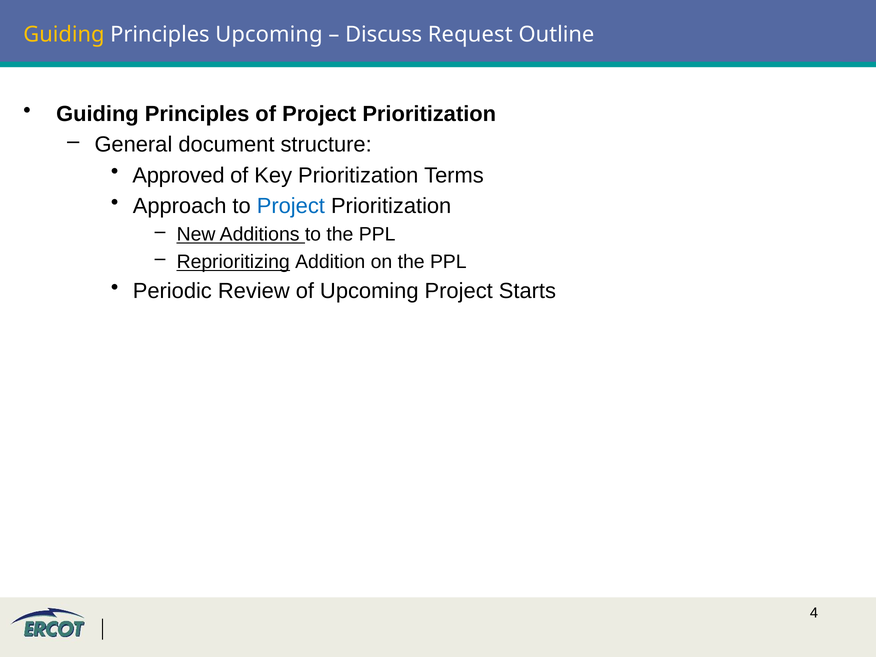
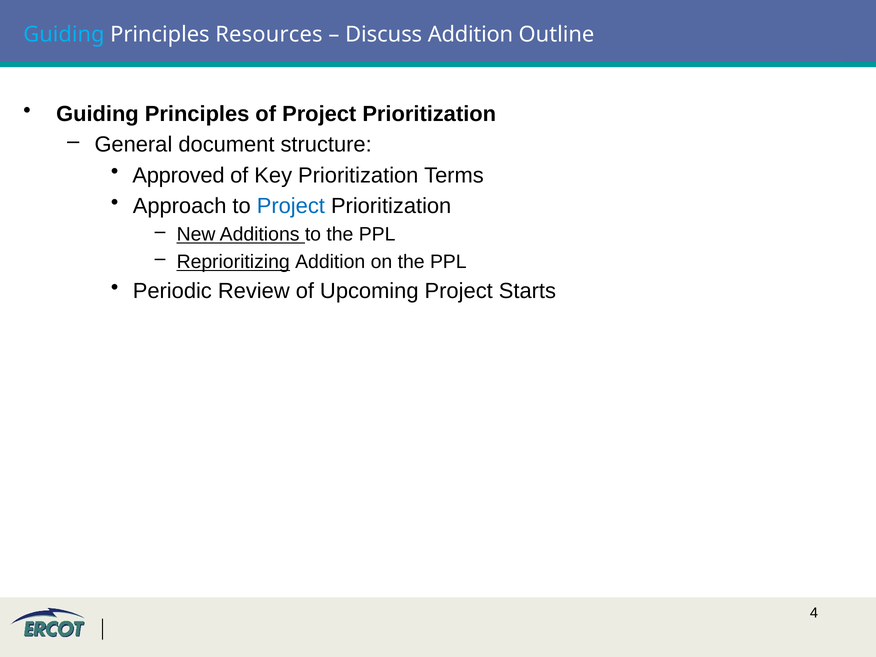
Guiding at (64, 34) colour: yellow -> light blue
Principles Upcoming: Upcoming -> Resources
Discuss Request: Request -> Addition
